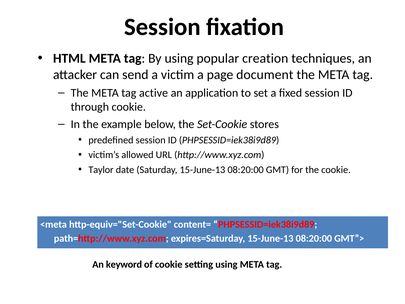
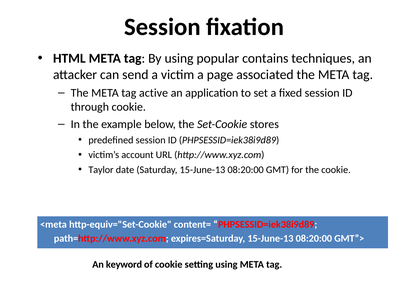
creation: creation -> contains
document: document -> associated
allowed: allowed -> account
